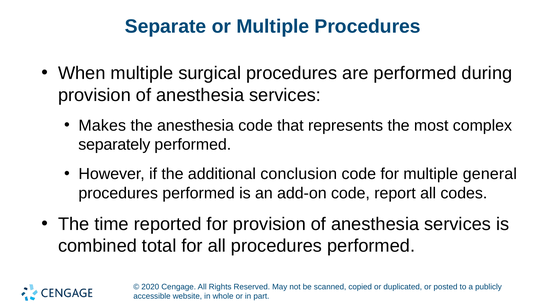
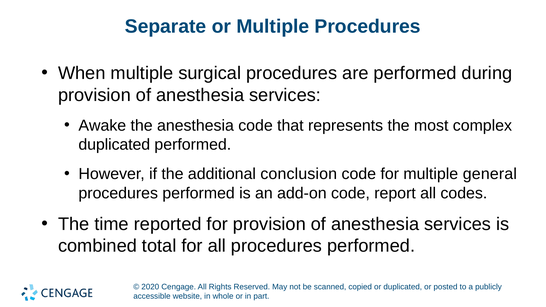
Makes: Makes -> Awake
separately at (114, 145): separately -> duplicated
